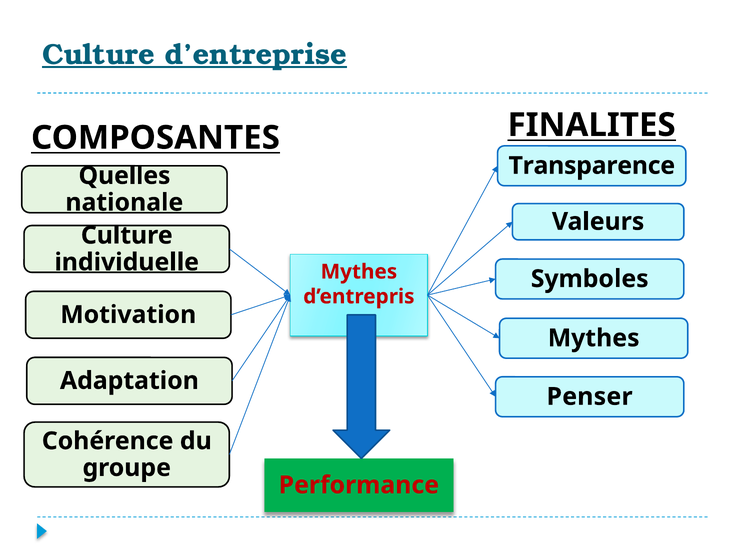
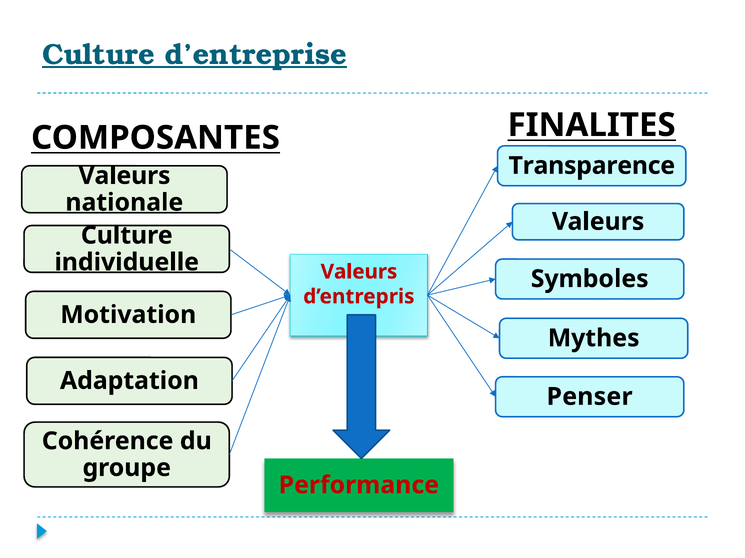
Quelles at (124, 176): Quelles -> Valeurs
Mythes at (359, 272): Mythes -> Valeurs
